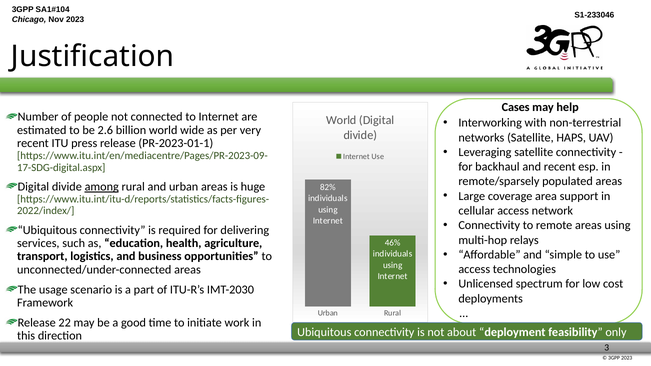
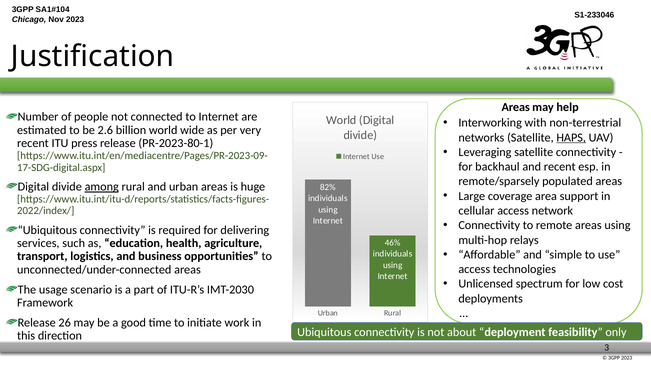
Cases at (516, 107): Cases -> Areas
HAPS underline: none -> present
PR-2023-01-1: PR-2023-01-1 -> PR-2023-80-1
22: 22 -> 26
